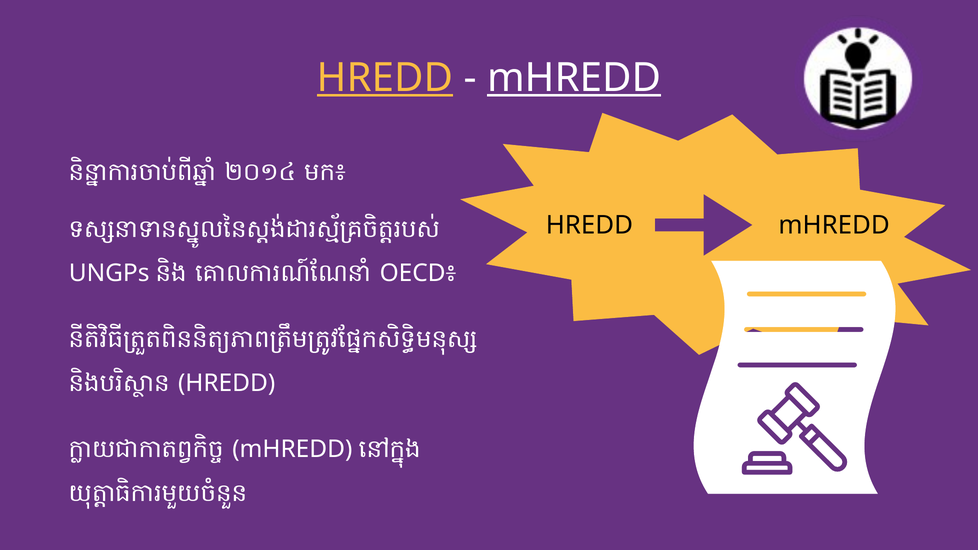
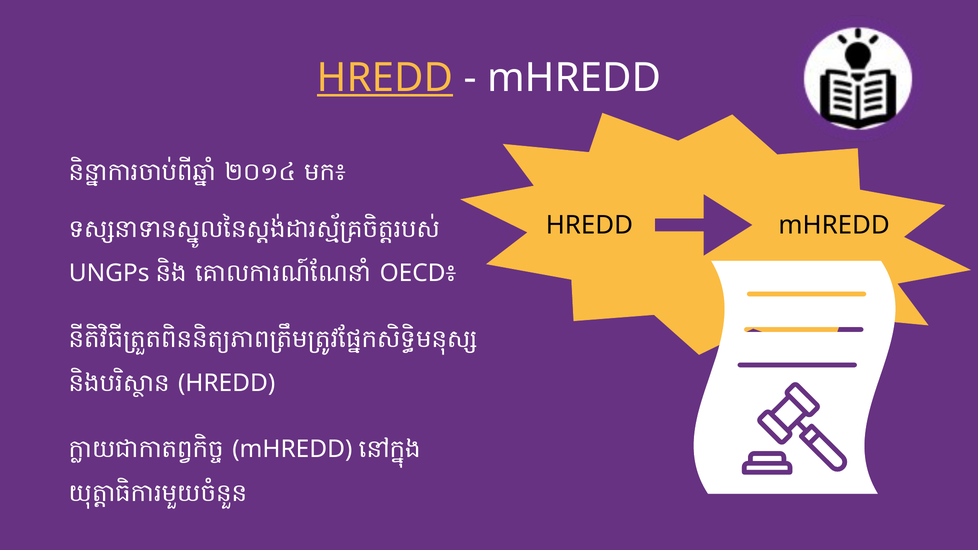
mHREDD at (574, 78) underline: present -> none
